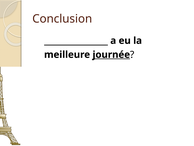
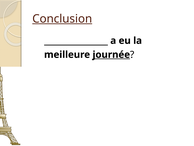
Conclusion underline: none -> present
